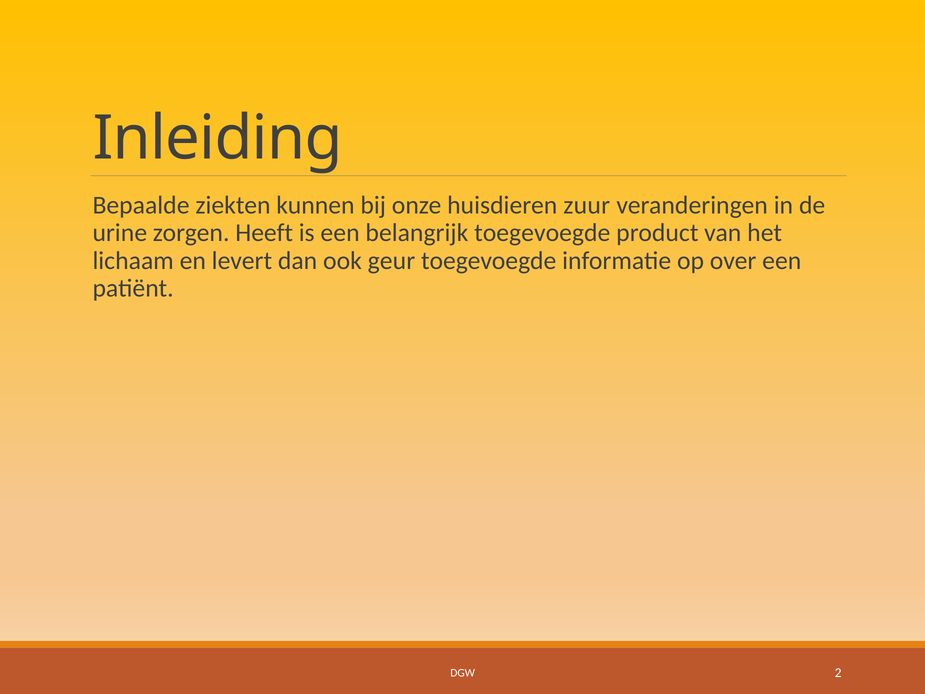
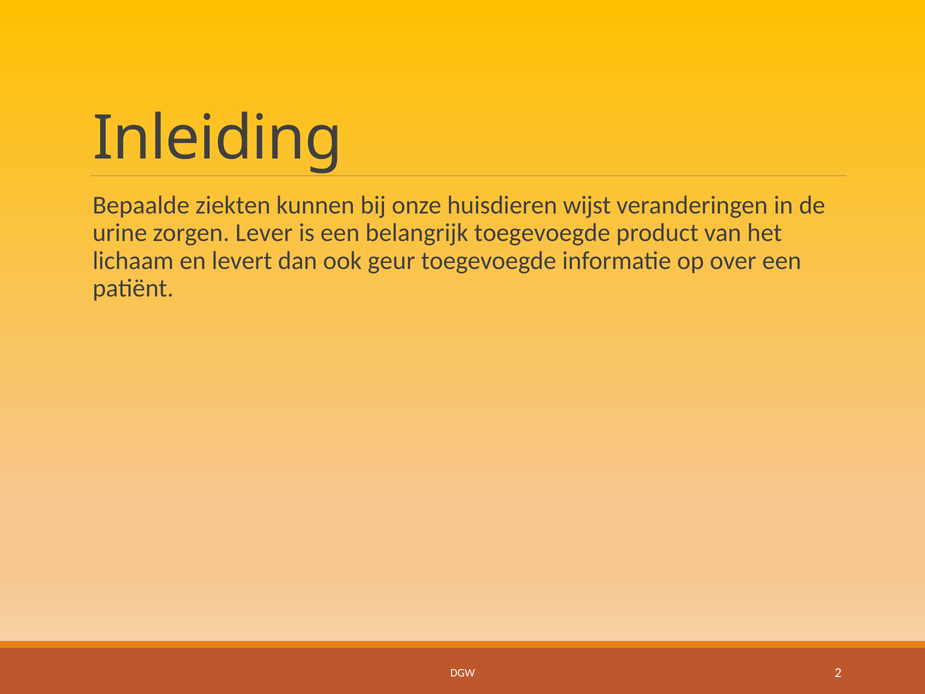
zuur: zuur -> wijst
Heeft: Heeft -> Lever
